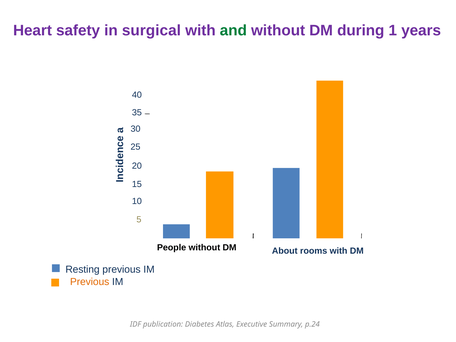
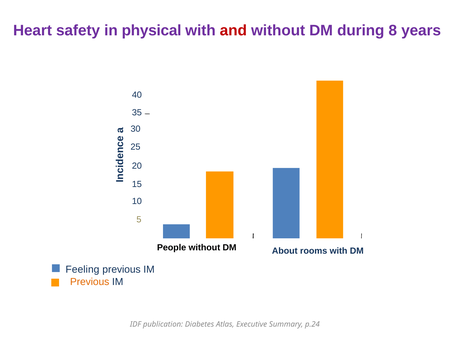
surgical: surgical -> physical
and colour: green -> red
1: 1 -> 8
Resting: Resting -> Feeling
